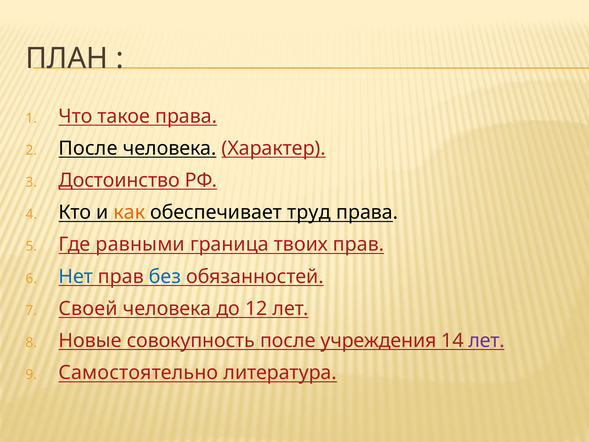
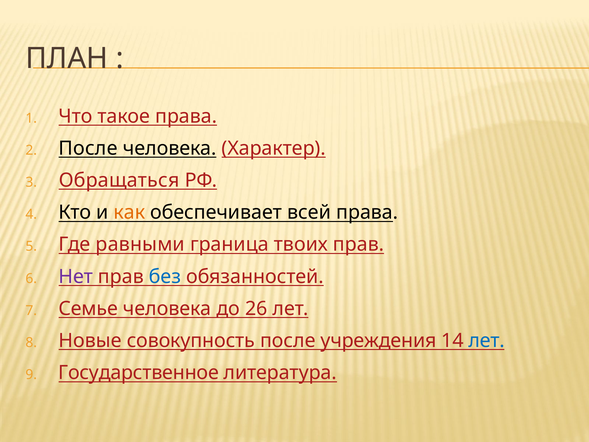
Достоинство: Достоинство -> Обращаться
труд: труд -> всей
Нет colour: blue -> purple
Своей: Своей -> Семье
12: 12 -> 26
лет at (487, 340) colour: purple -> blue
Самостоятельно: Самостоятельно -> Государственное
